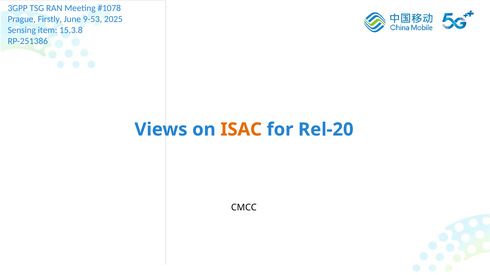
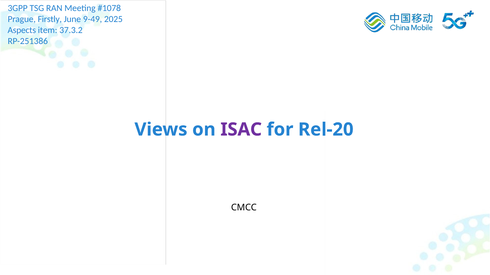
9-53: 9-53 -> 9-49
Sensing: Sensing -> Aspects
15.3.8: 15.3.8 -> 37.3.2
ISAC colour: orange -> purple
